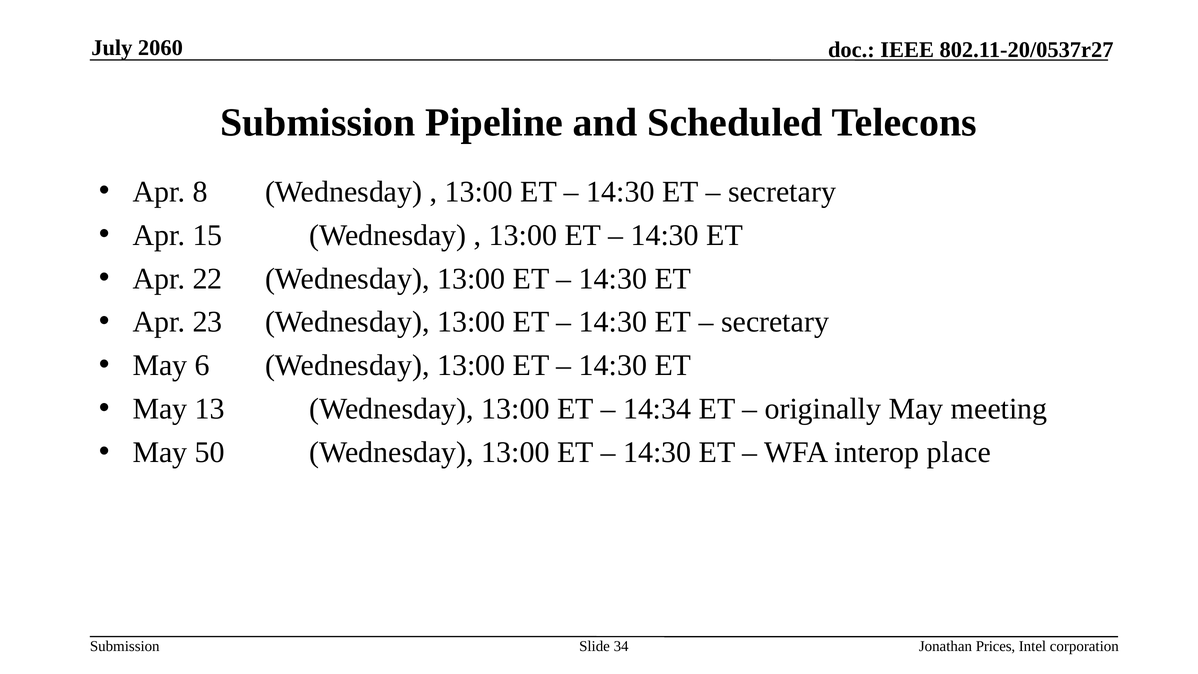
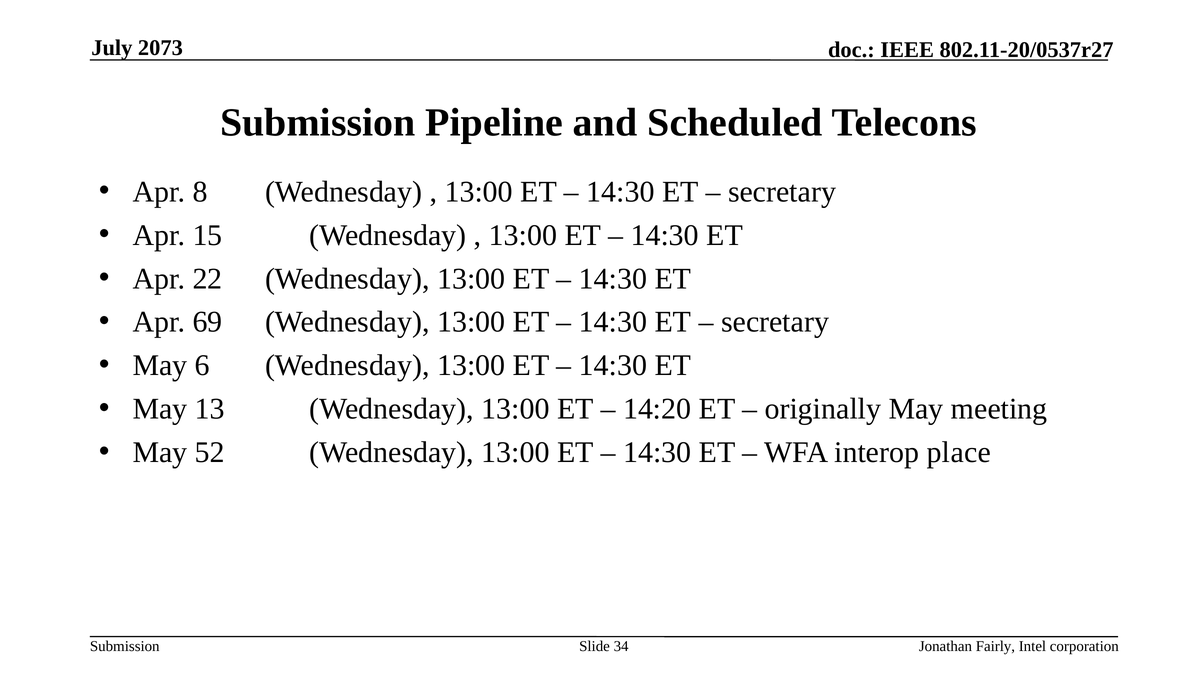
2060: 2060 -> 2073
23: 23 -> 69
14:34: 14:34 -> 14:20
50: 50 -> 52
Prices: Prices -> Fairly
